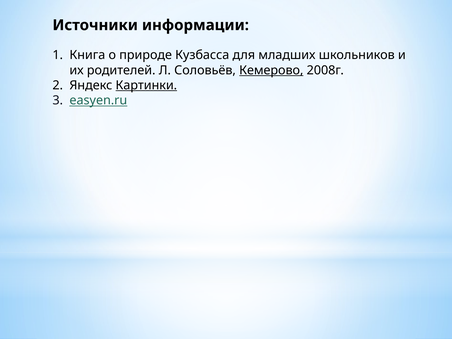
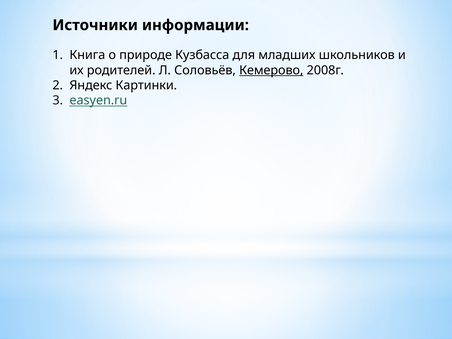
Картинки underline: present -> none
